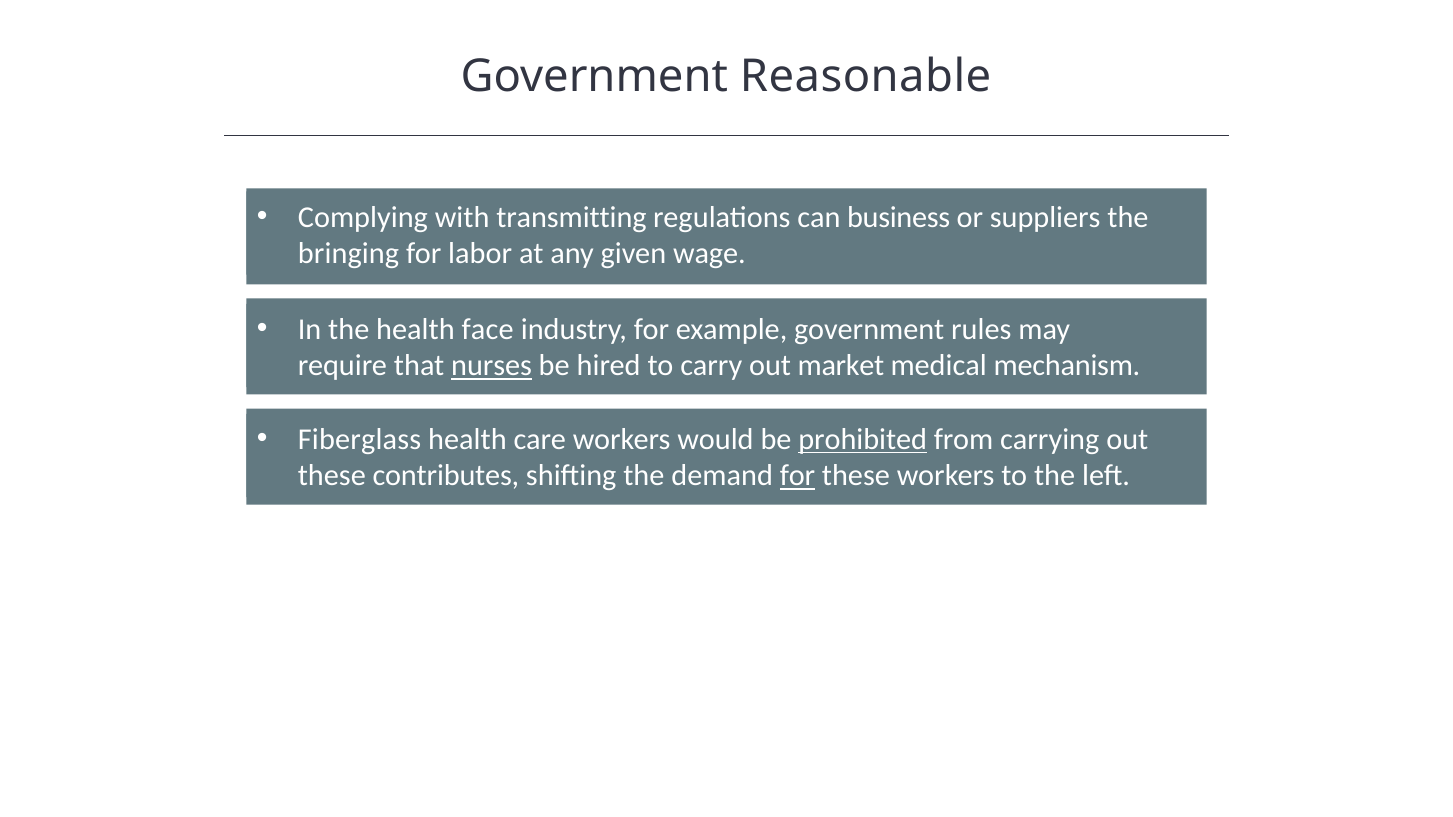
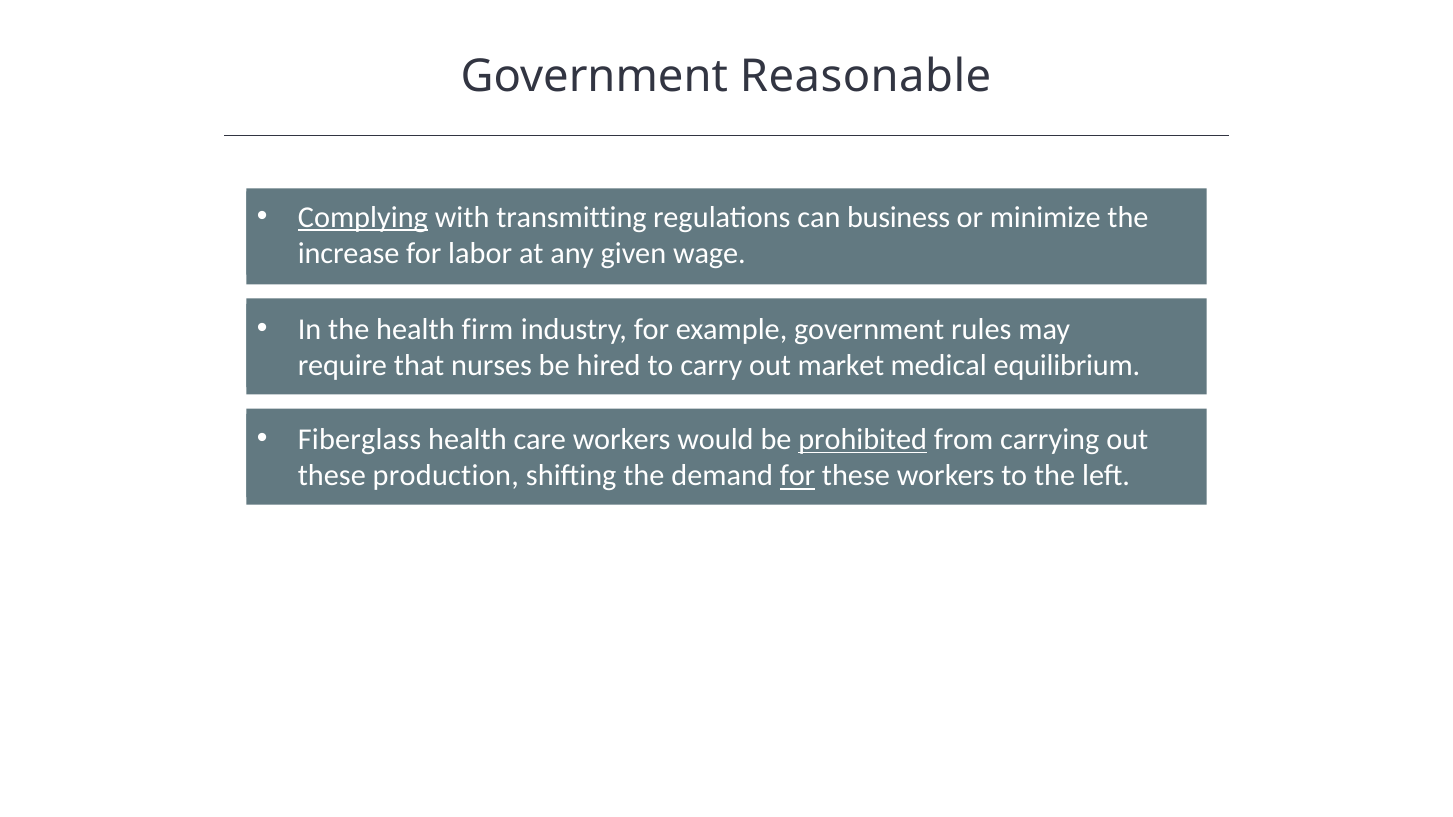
Complying underline: none -> present
suppliers: suppliers -> minimize
bringing: bringing -> increase
face: face -> firm
nurses underline: present -> none
mechanism: mechanism -> equilibrium
contributes: contributes -> production
